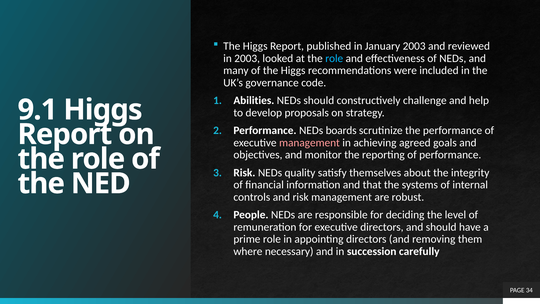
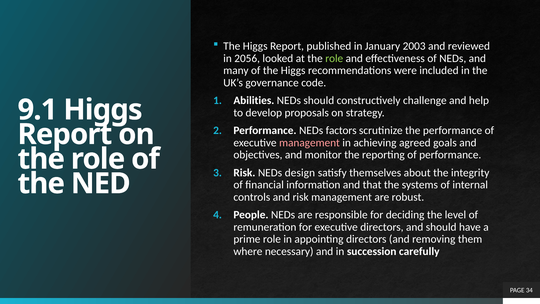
in 2003: 2003 -> 2056
role at (334, 58) colour: light blue -> light green
boards: boards -> factors
quality: quality -> design
